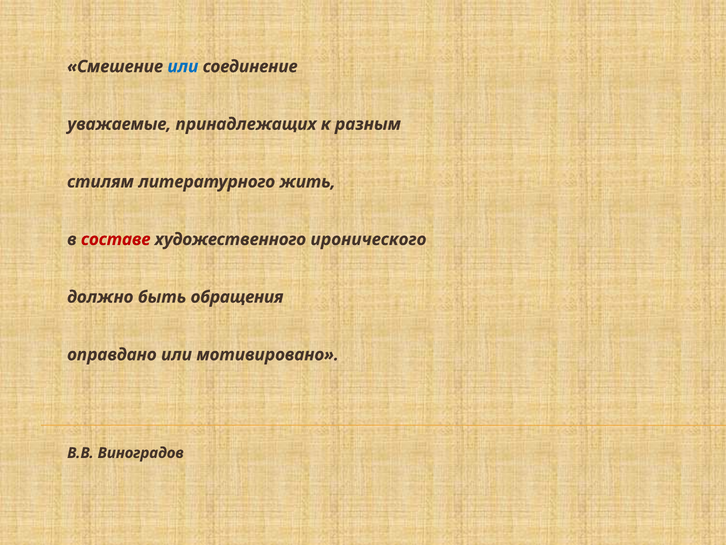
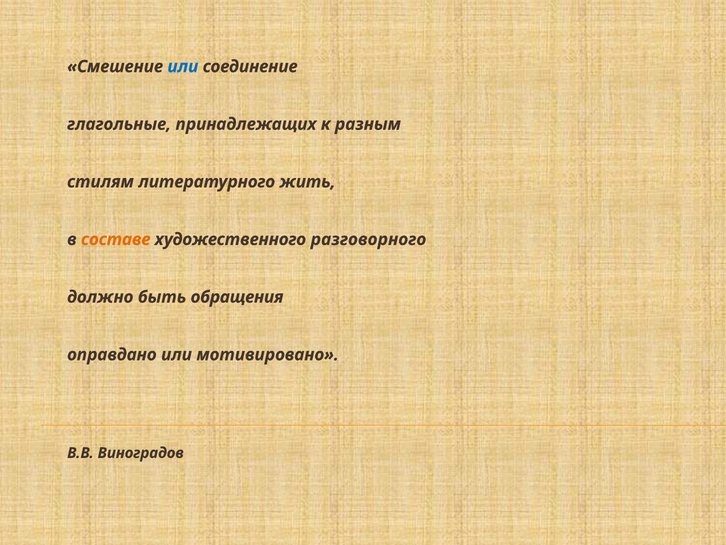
уважаемые: уважаемые -> глагольные
составе colour: red -> orange
иронического: иронического -> разговорного
